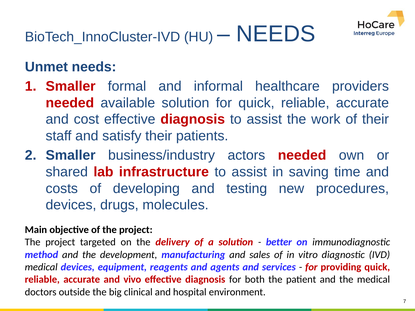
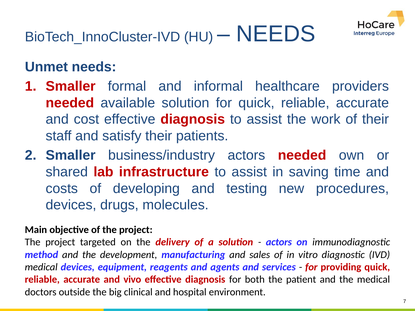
better at (279, 242): better -> actors
